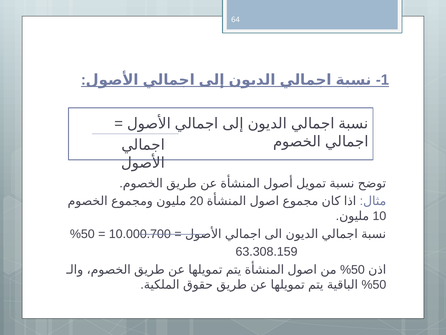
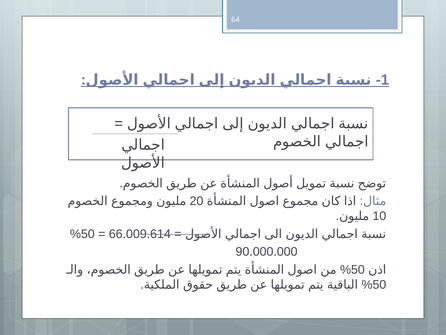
10.000.700: 10.000.700 -> 66.009.614
63.308.159: 63.308.159 -> 90.000.000
